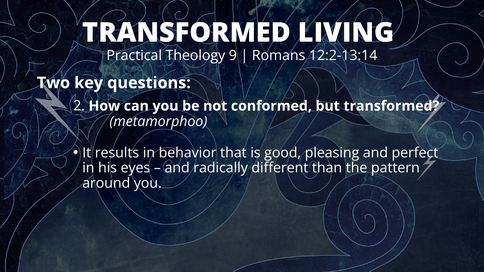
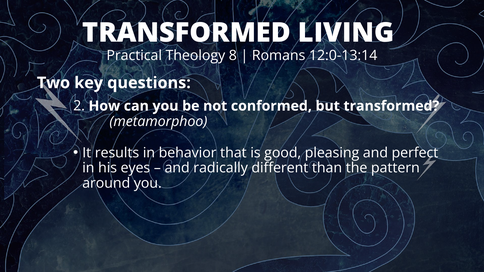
9: 9 -> 8
12:2-13:14: 12:2-13:14 -> 12:0-13:14
